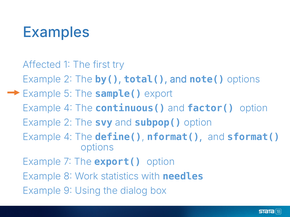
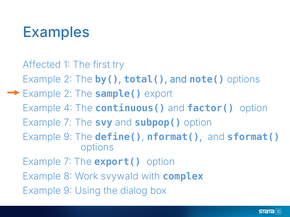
5 at (68, 94): 5 -> 2
2 at (68, 123): 2 -> 7
4 at (68, 137): 4 -> 9
statistics: statistics -> svywald
needles: needles -> complex
